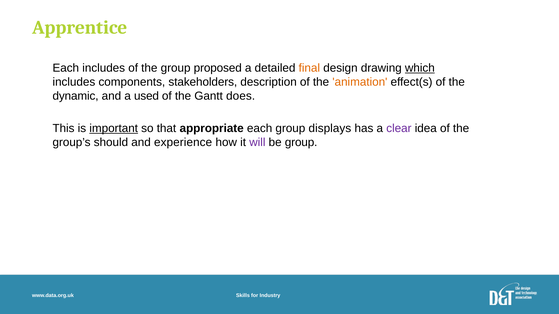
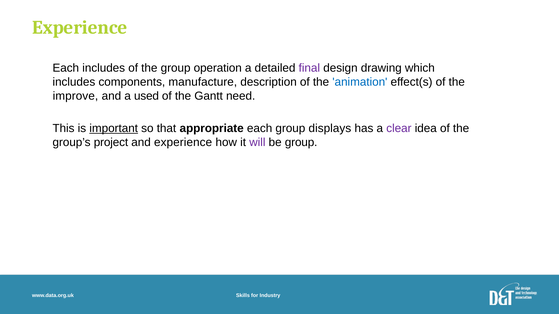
Apprentice at (80, 28): Apprentice -> Experience
proposed: proposed -> operation
final colour: orange -> purple
which underline: present -> none
stakeholders: stakeholders -> manufacture
animation colour: orange -> blue
dynamic: dynamic -> improve
does: does -> need
should: should -> project
